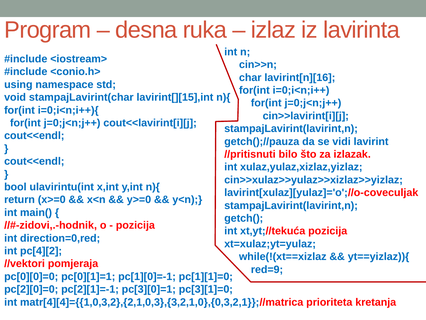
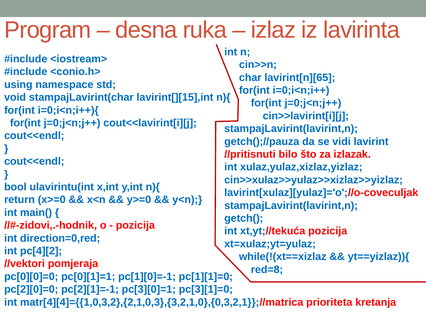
lavirint[n][16: lavirint[n][16 -> lavirint[n][65
red=9: red=9 -> red=8
